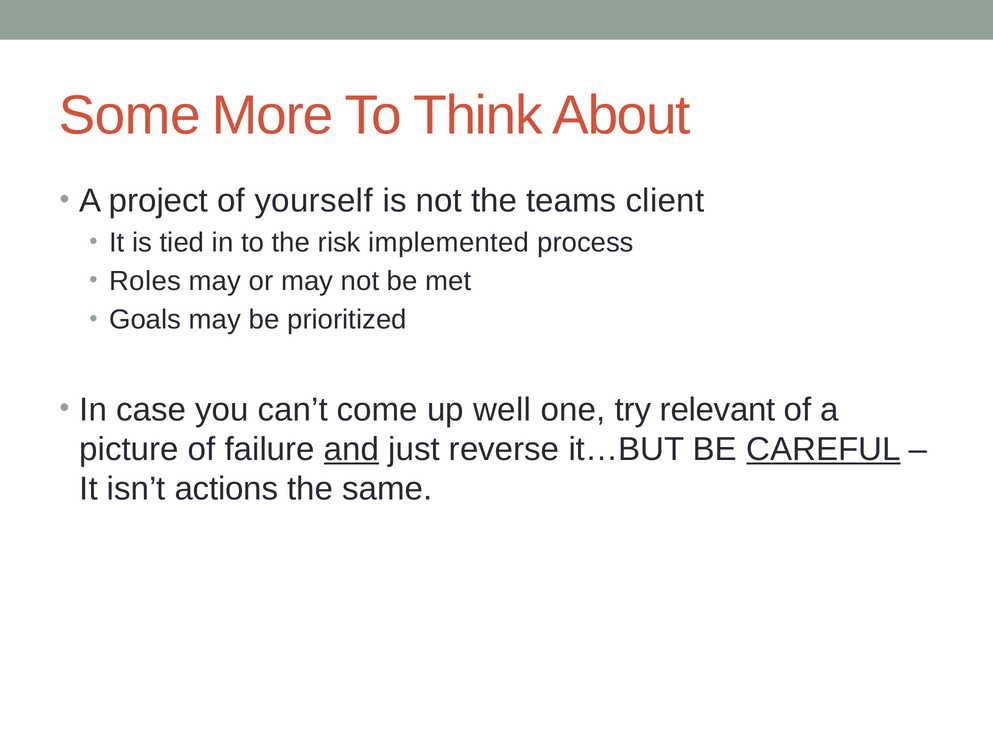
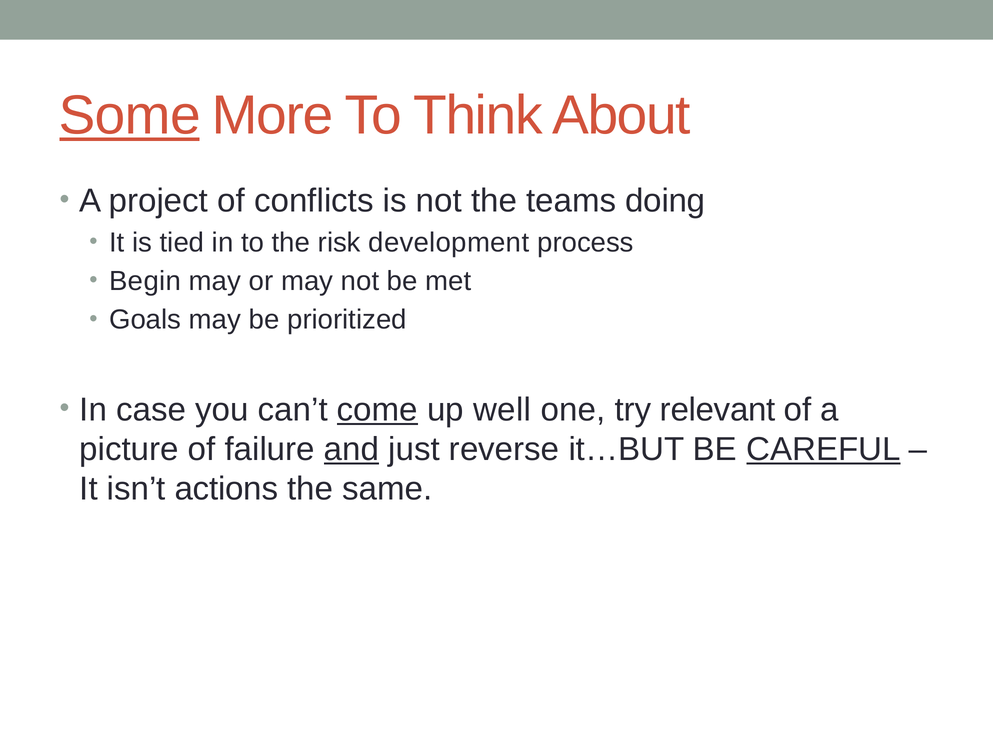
Some underline: none -> present
yourself: yourself -> conflicts
client: client -> doing
implemented: implemented -> development
Roles: Roles -> Begin
come underline: none -> present
